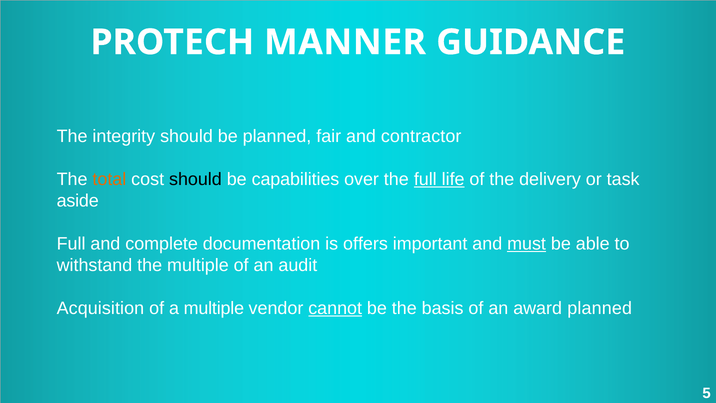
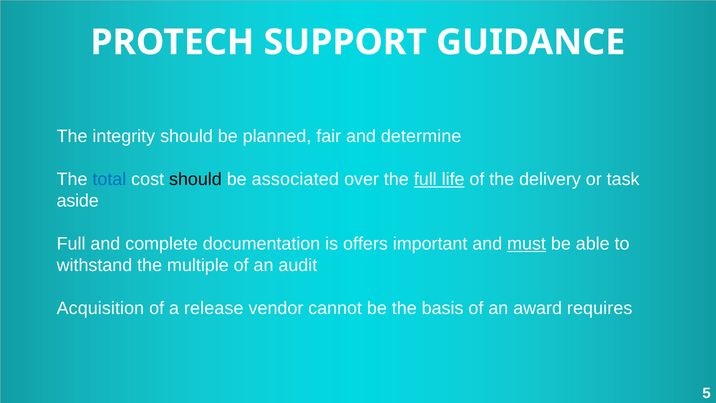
MANNER: MANNER -> SUPPORT
contractor: contractor -> determine
total colour: orange -> blue
capabilities: capabilities -> associated
a multiple: multiple -> release
cannot underline: present -> none
award planned: planned -> requires
